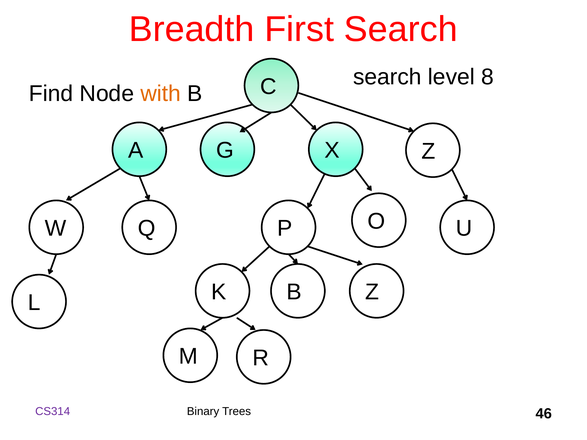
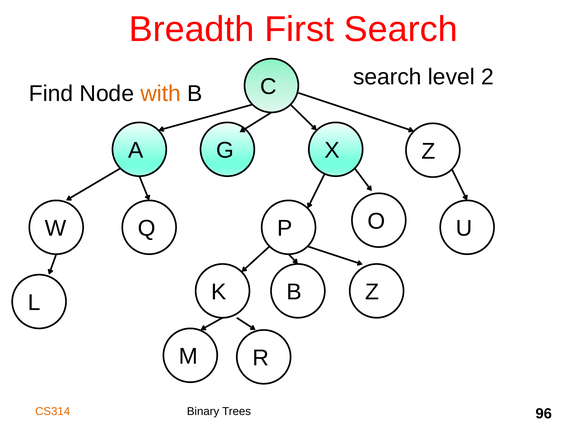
8: 8 -> 2
CS314 colour: purple -> orange
46: 46 -> 96
